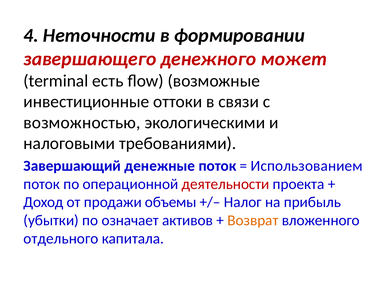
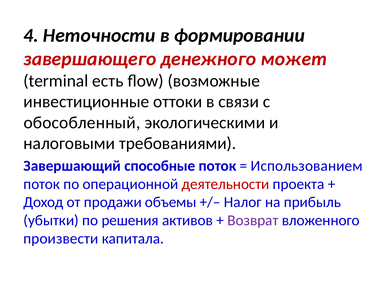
возможностью: возможностью -> обособленный
денежные: денежные -> способные
означает: означает -> решения
Возврат colour: orange -> purple
отдельного: отдельного -> произвести
